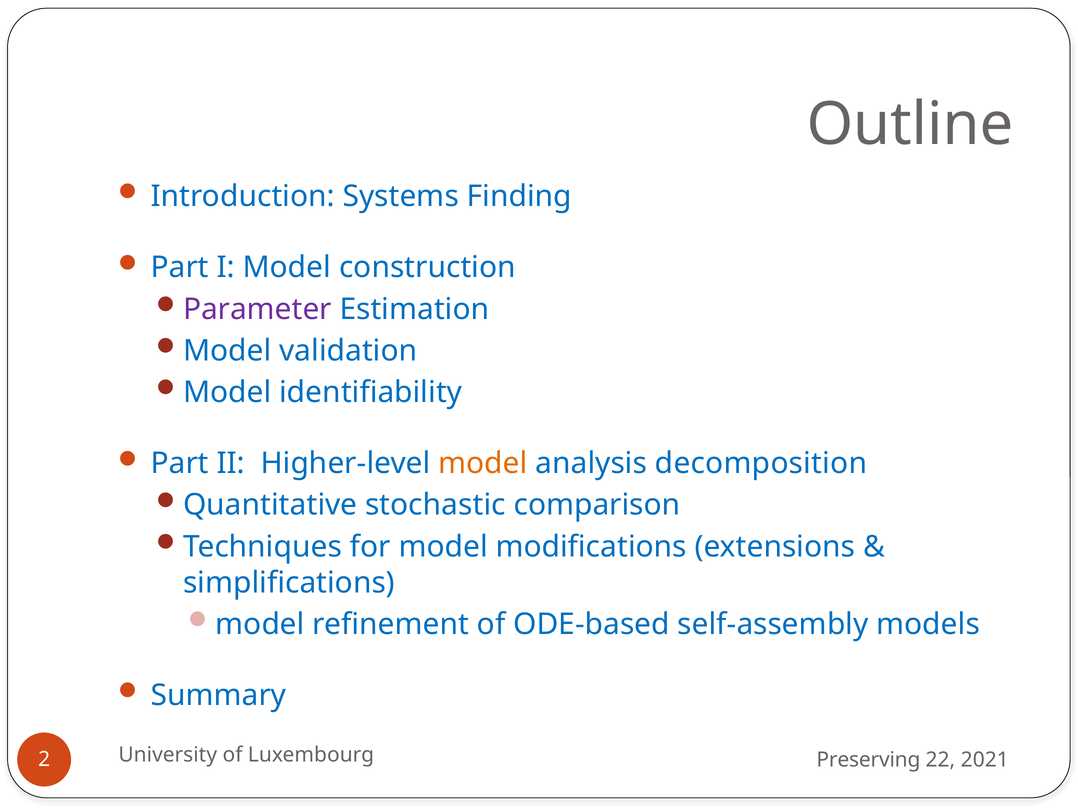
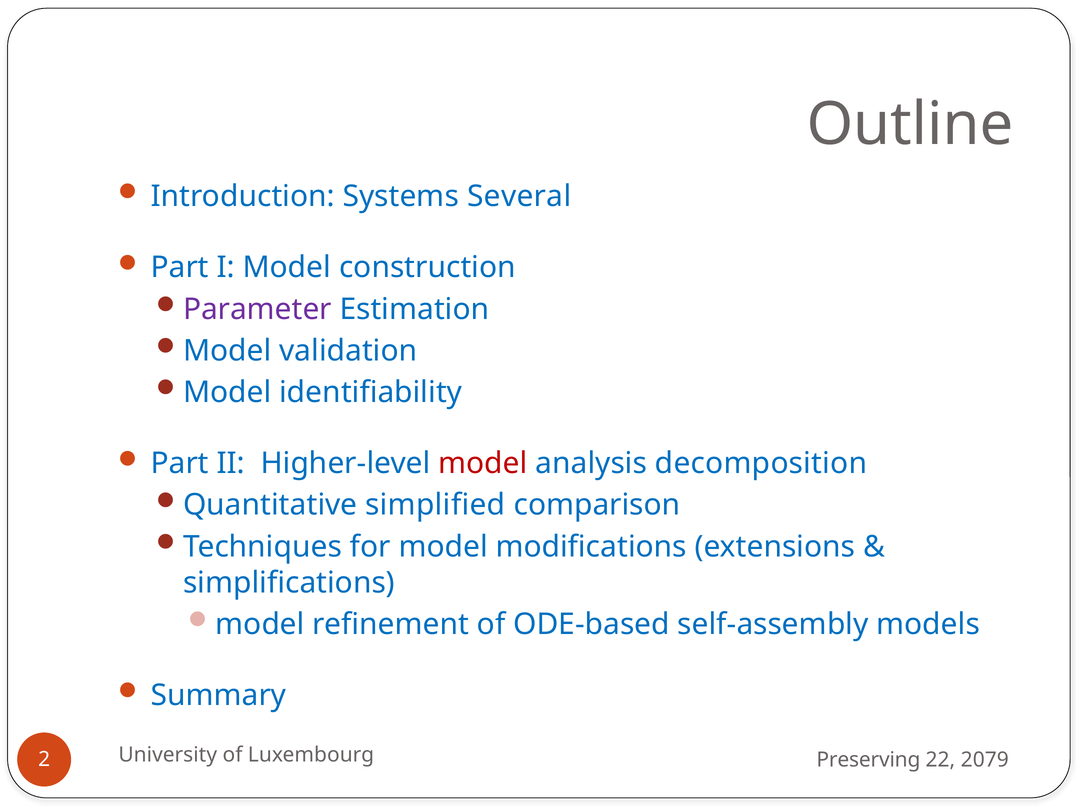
Finding: Finding -> Several
model at (483, 463) colour: orange -> red
stochastic: stochastic -> simplified
2021: 2021 -> 2079
